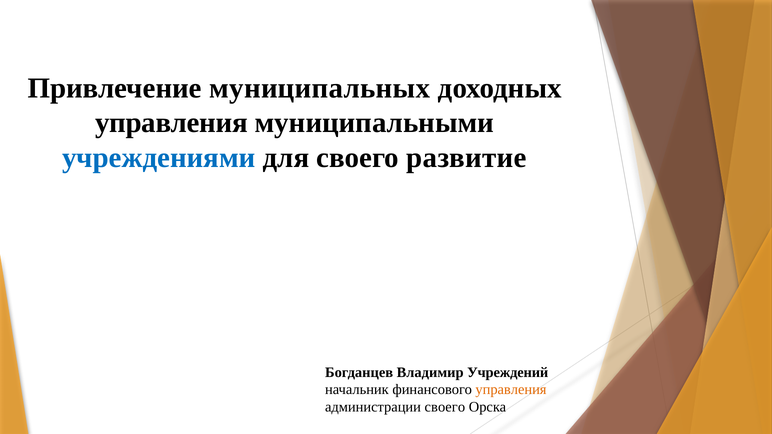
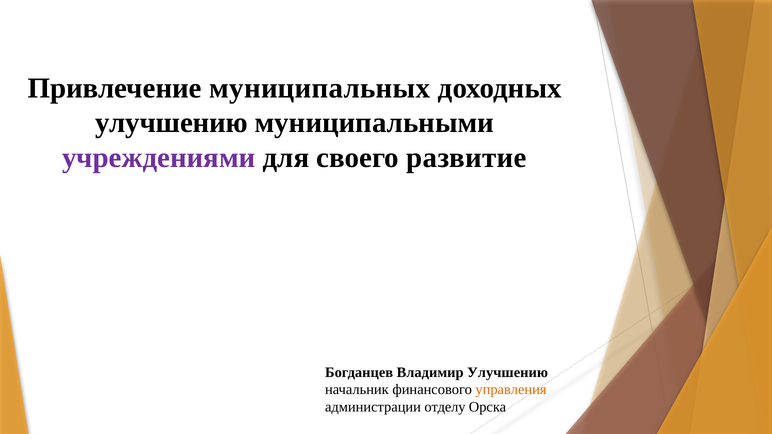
управления at (171, 123): управления -> улучшению
учреждениями colour: blue -> purple
Владимир Учреждений: Учреждений -> Улучшению
администрации своего: своего -> отделу
